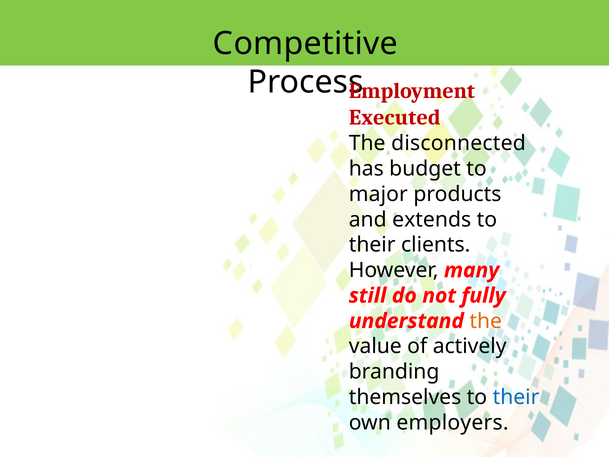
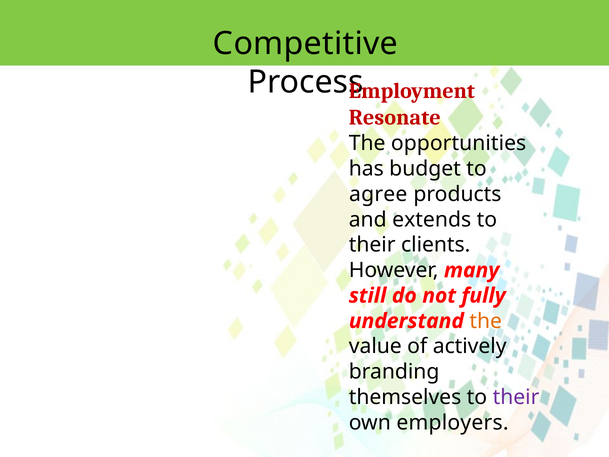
Executed: Executed -> Resonate
disconnected: disconnected -> opportunities
major: major -> agree
their at (516, 397) colour: blue -> purple
